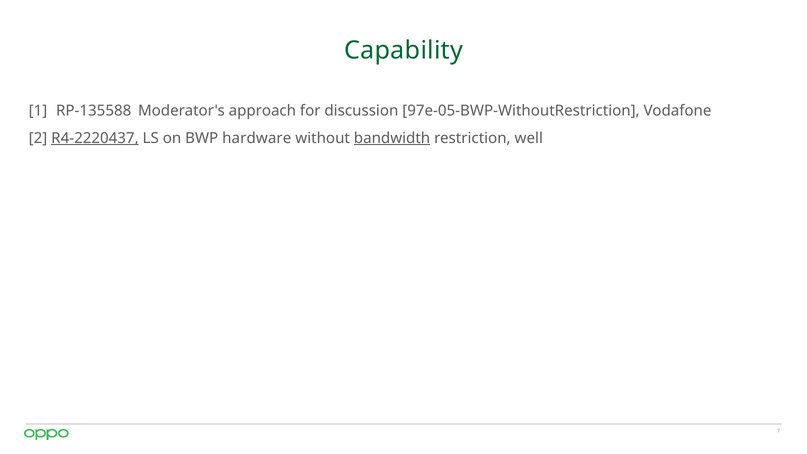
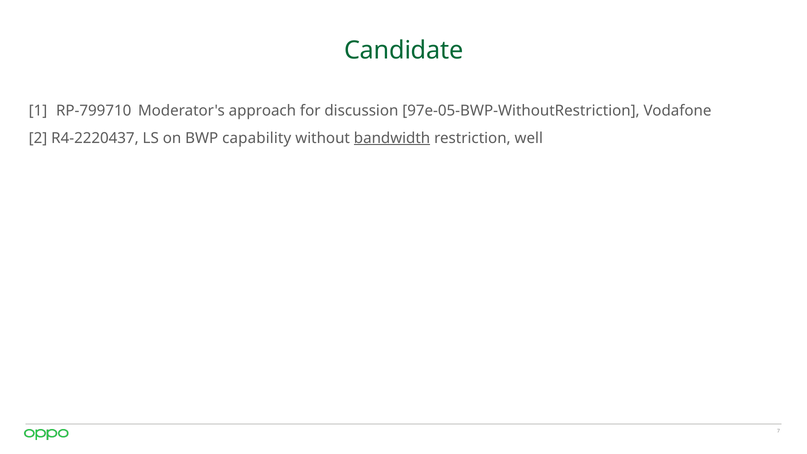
Capability: Capability -> Candidate
RP-135588: RP-135588 -> RP-799710
R4-2220437 underline: present -> none
hardware: hardware -> capability
